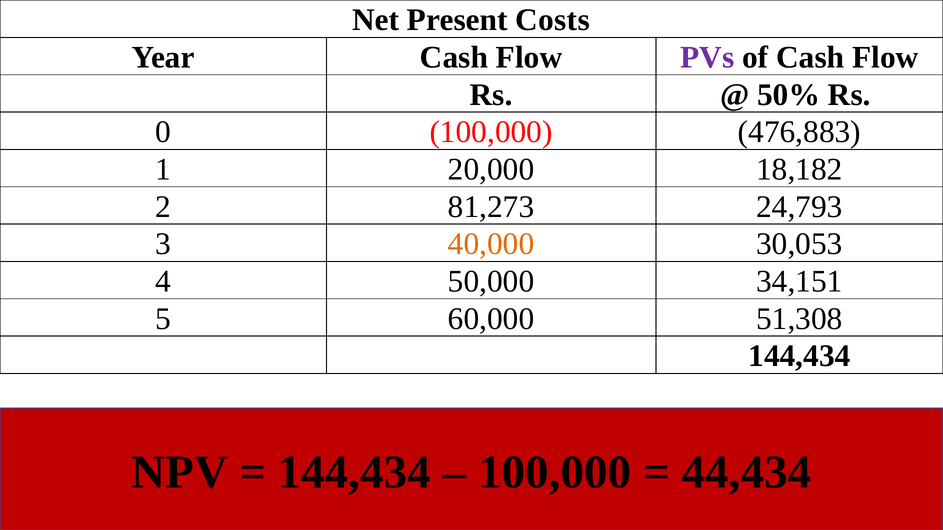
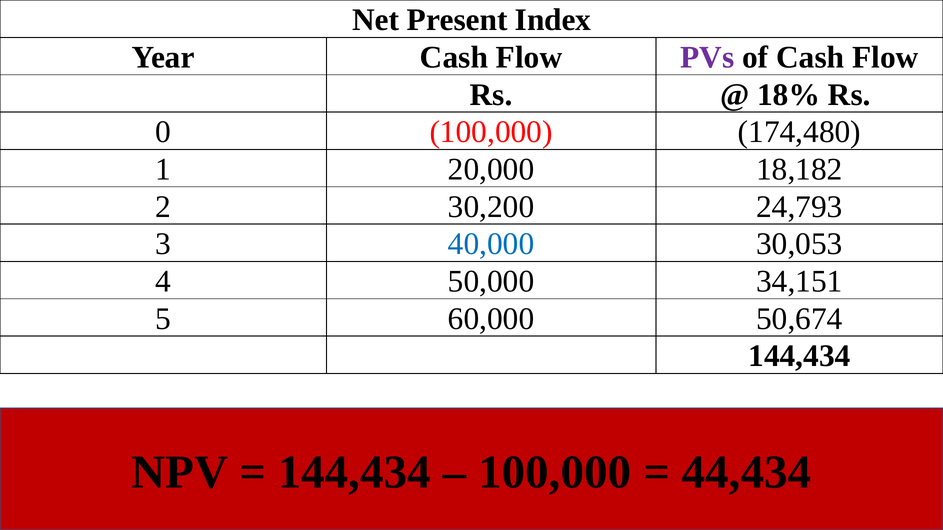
Costs: Costs -> Index
50%: 50% -> 18%
476,883: 476,883 -> 174,480
81,273: 81,273 -> 30,200
40,000 colour: orange -> blue
51,308: 51,308 -> 50,674
